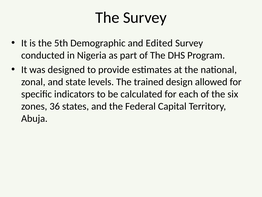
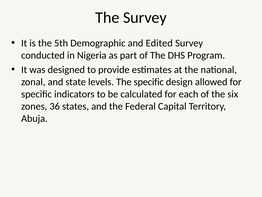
The trained: trained -> specific
